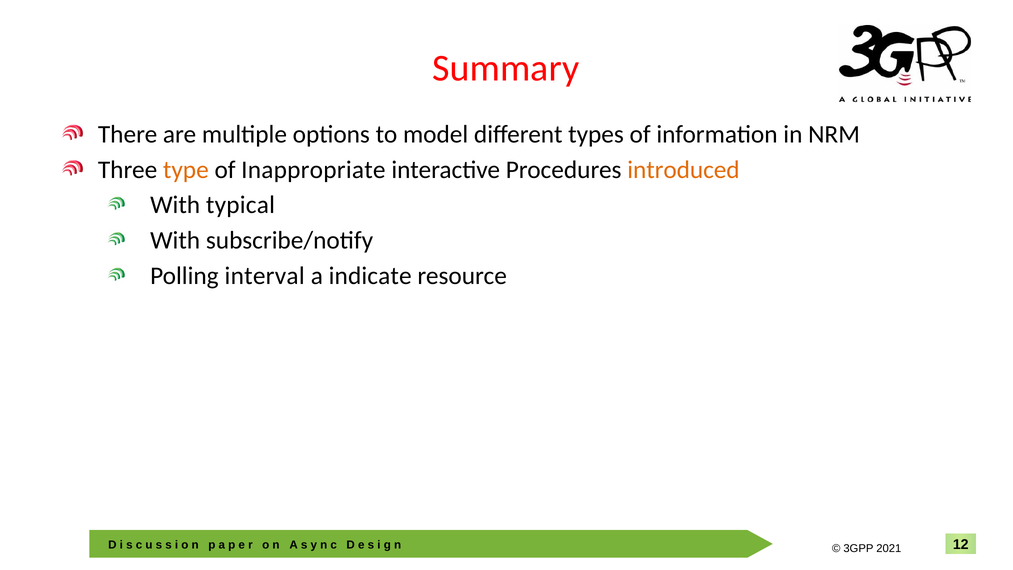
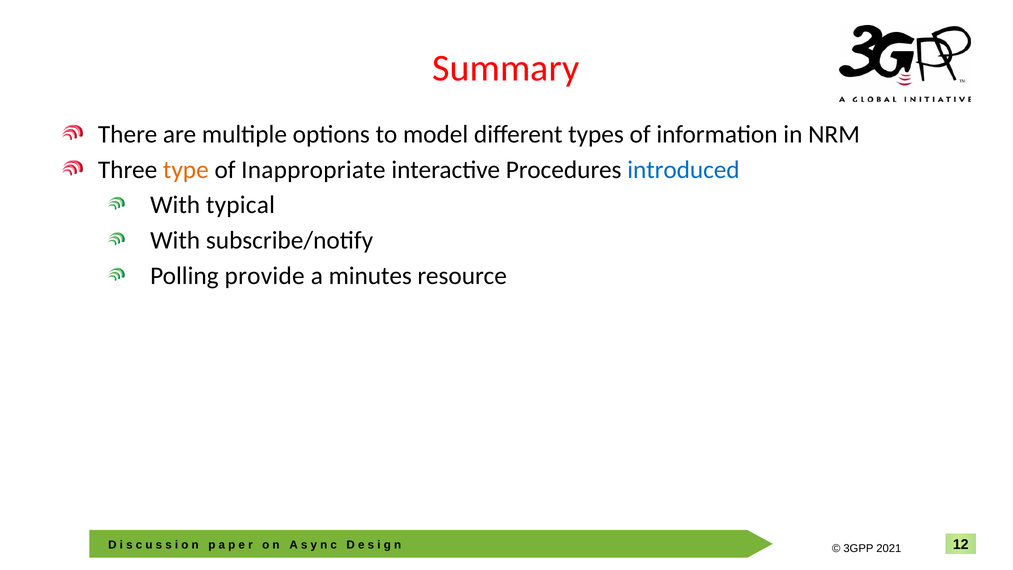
introduced colour: orange -> blue
interval: interval -> provide
indicate: indicate -> minutes
